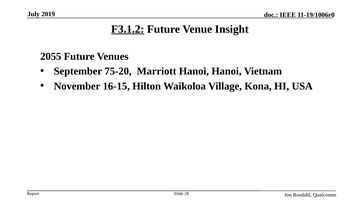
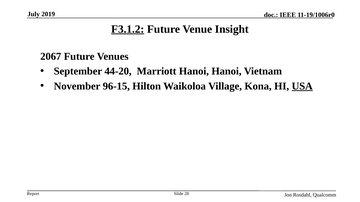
2055: 2055 -> 2067
75-20: 75-20 -> 44-20
16-15: 16-15 -> 96-15
USA underline: none -> present
